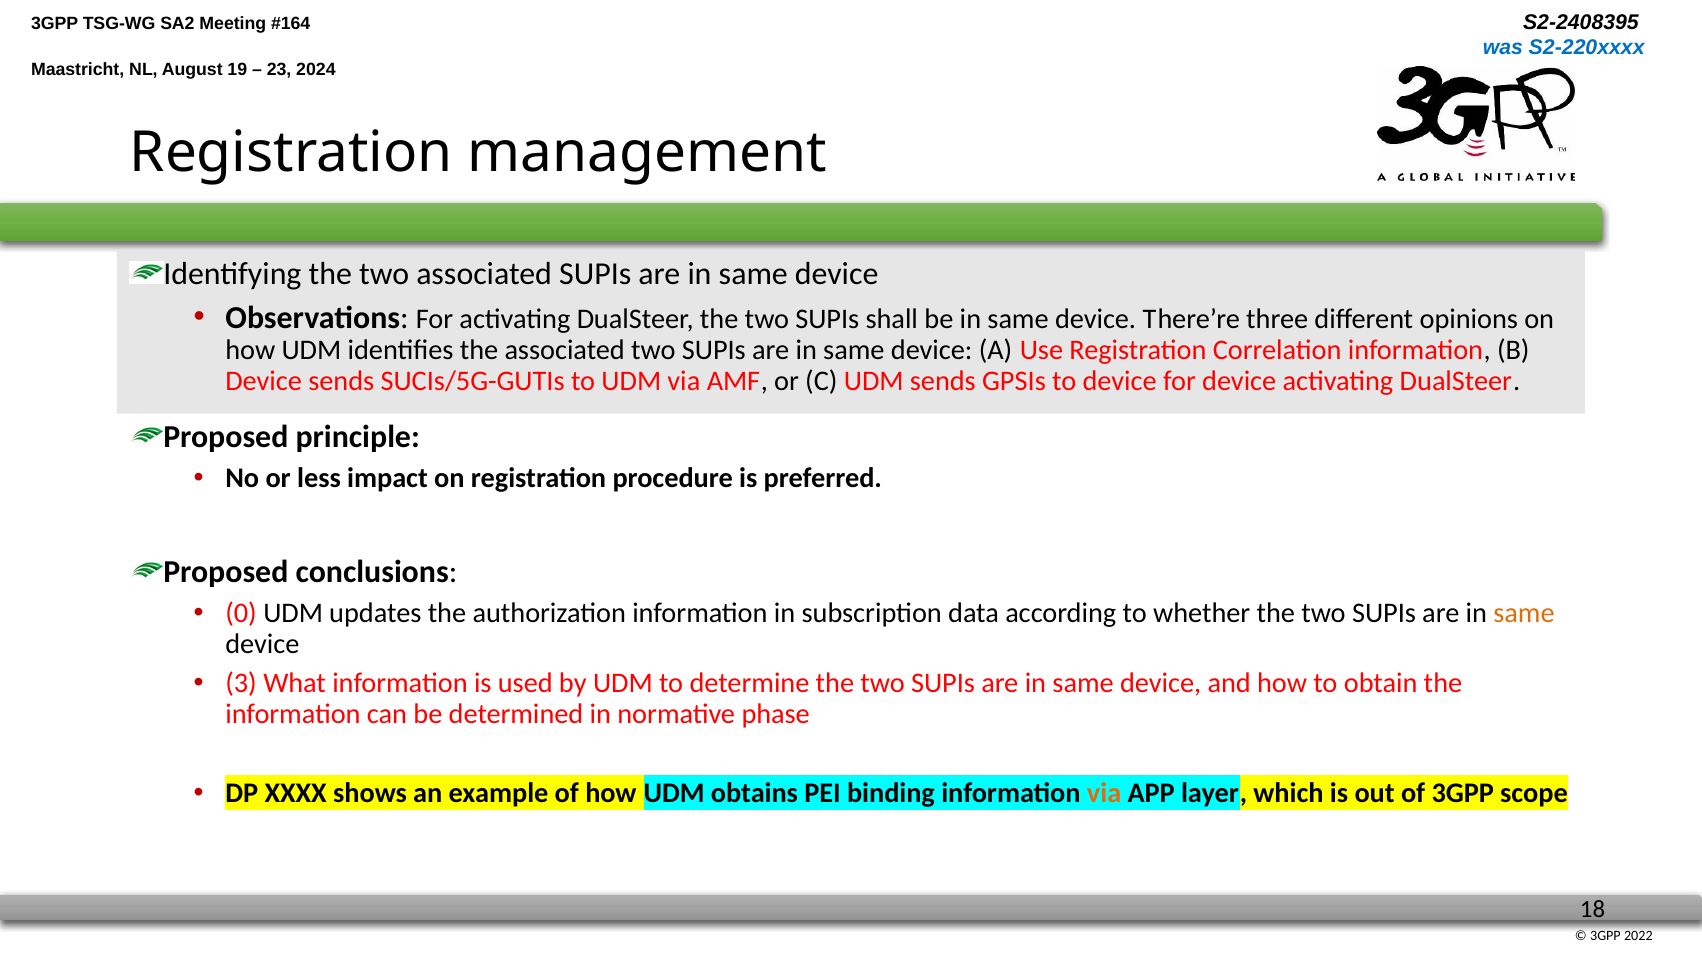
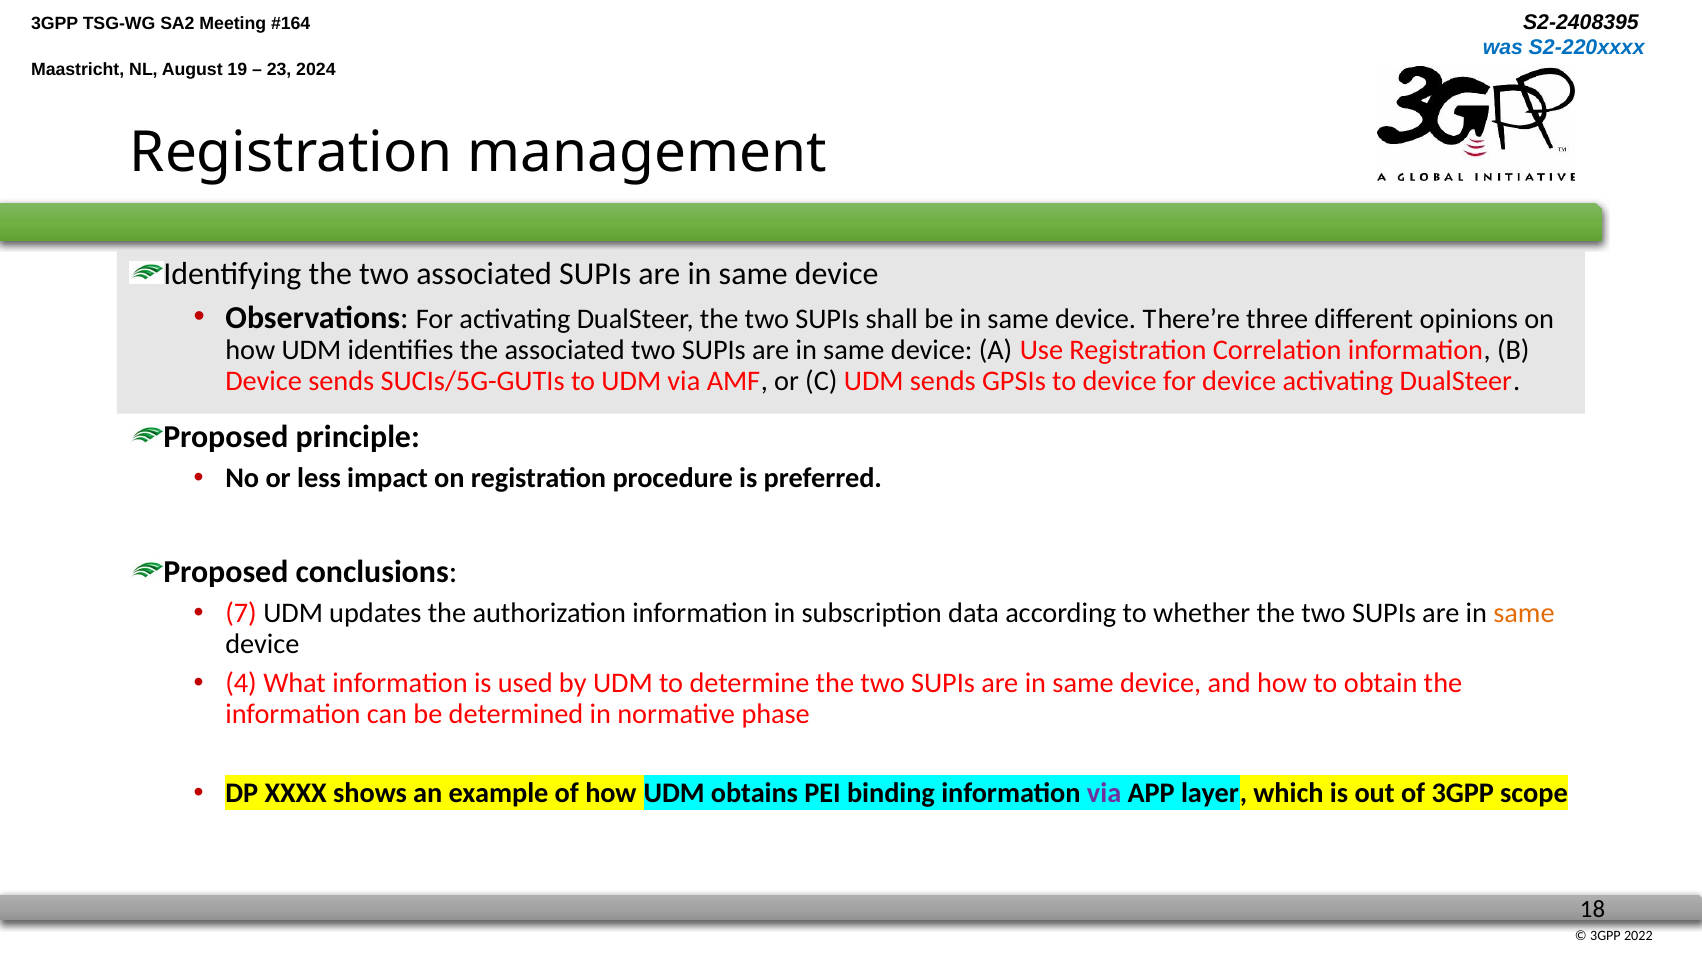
0: 0 -> 7
3: 3 -> 4
via at (1104, 793) colour: orange -> purple
